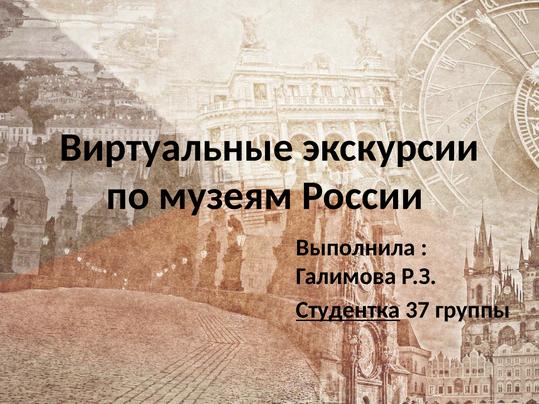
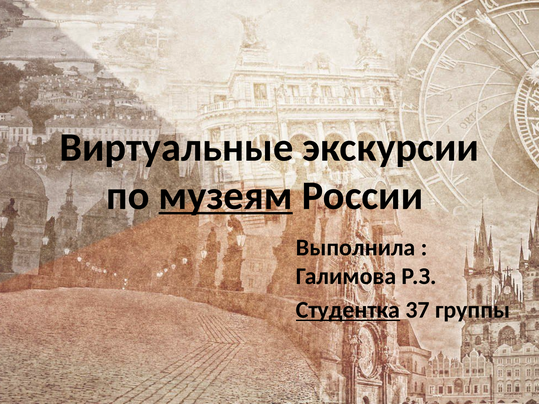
музеям underline: none -> present
